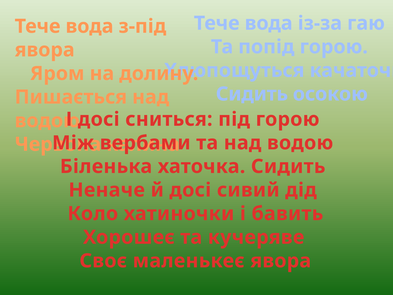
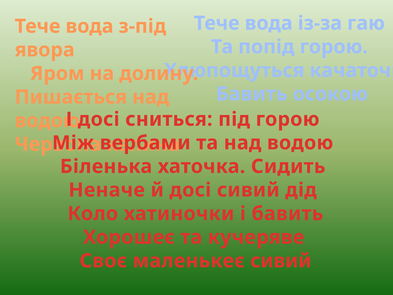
Сидить at (252, 94): Сидить -> Бавить
маленькеє явора: явора -> сивий
